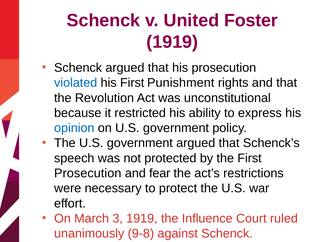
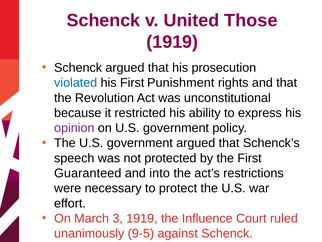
Foster: Foster -> Those
opinion colour: blue -> purple
Prosecution at (88, 173): Prosecution -> Guaranteed
fear: fear -> into
9-8: 9-8 -> 9-5
